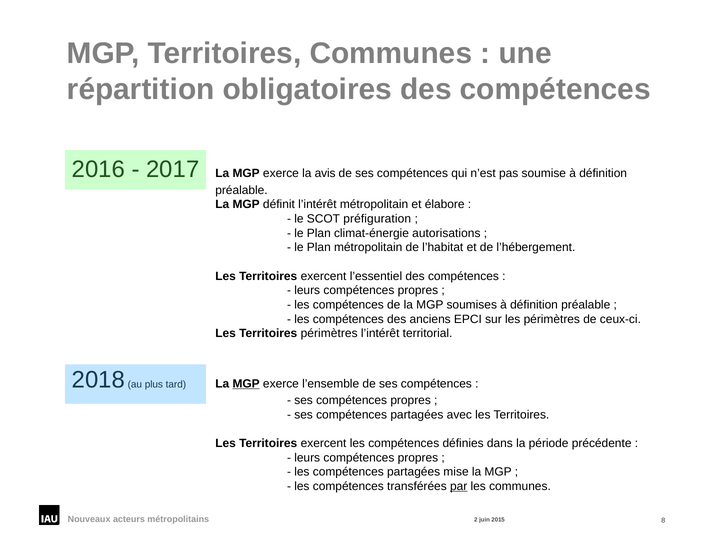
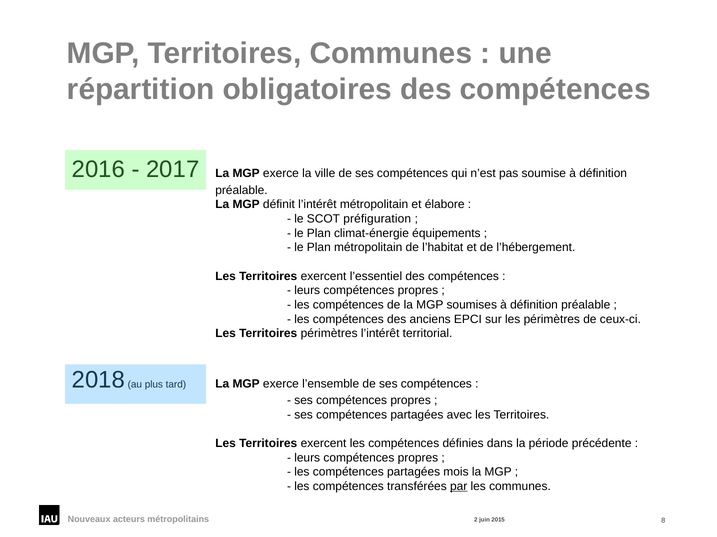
avis: avis -> ville
autorisations: autorisations -> équipements
MGP at (246, 384) underline: present -> none
mise: mise -> mois
